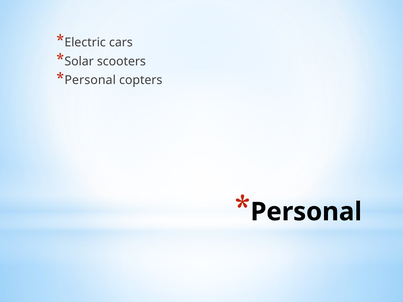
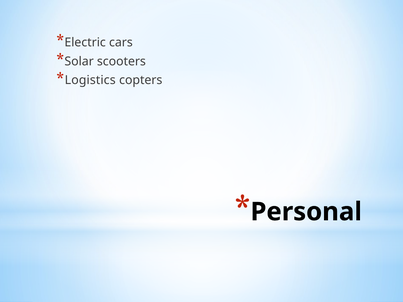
Personal at (90, 80): Personal -> Logistics
